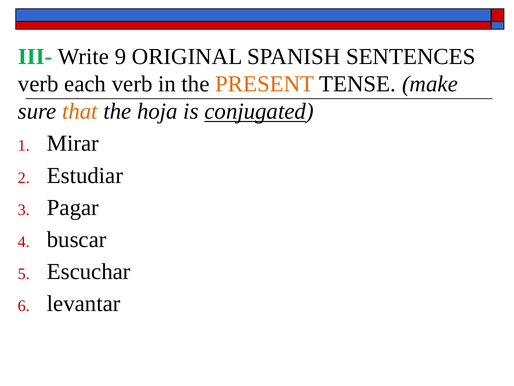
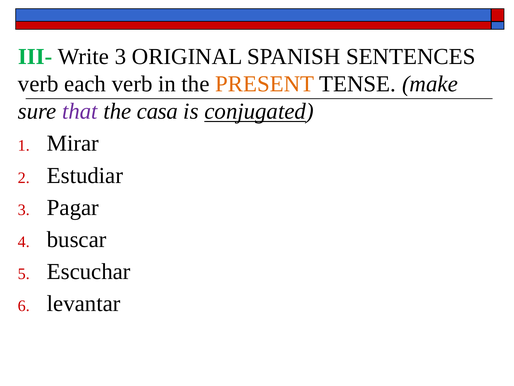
Write 9: 9 -> 3
that colour: orange -> purple
hoja: hoja -> casa
